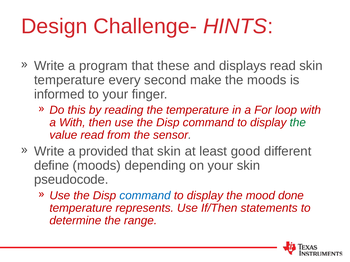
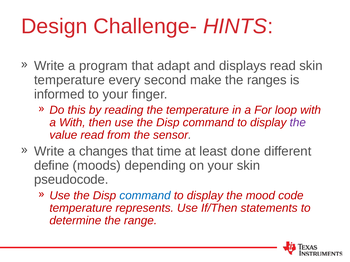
these: these -> adapt
the moods: moods -> ranges
the at (298, 123) colour: green -> purple
provided: provided -> changes
that skin: skin -> time
good: good -> done
done: done -> code
